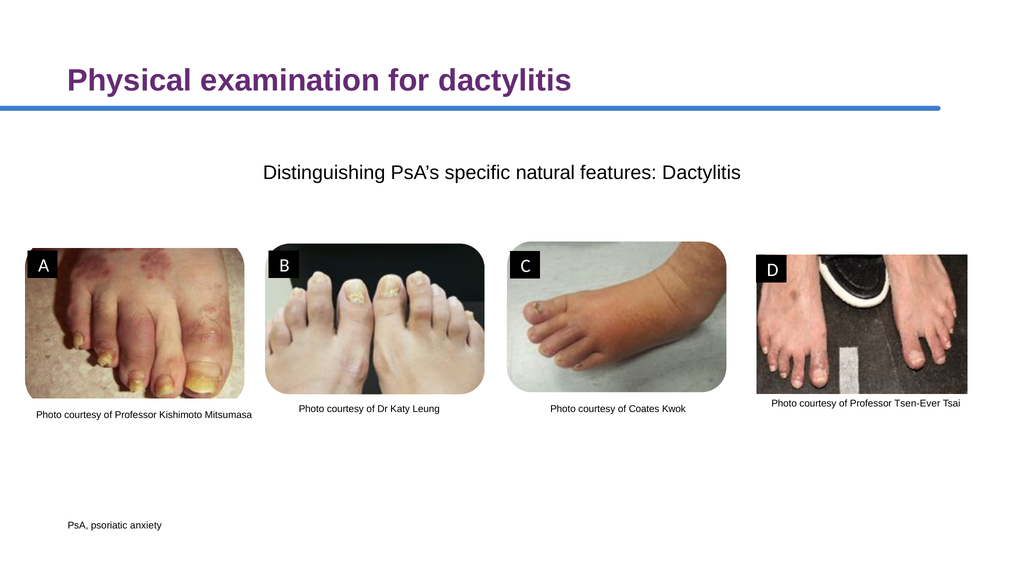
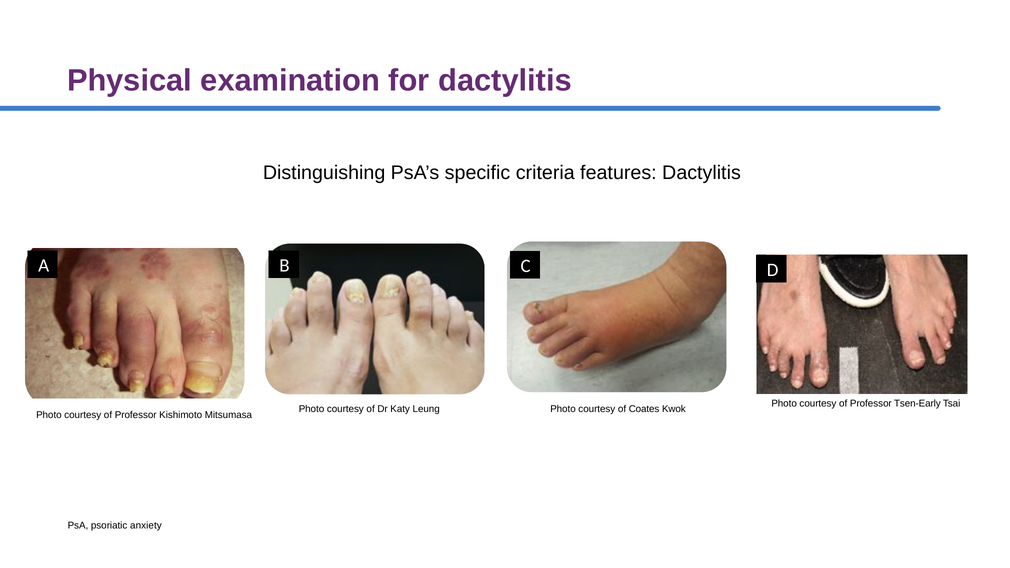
natural: natural -> criteria
Tsen-Ever: Tsen-Ever -> Tsen-Early
